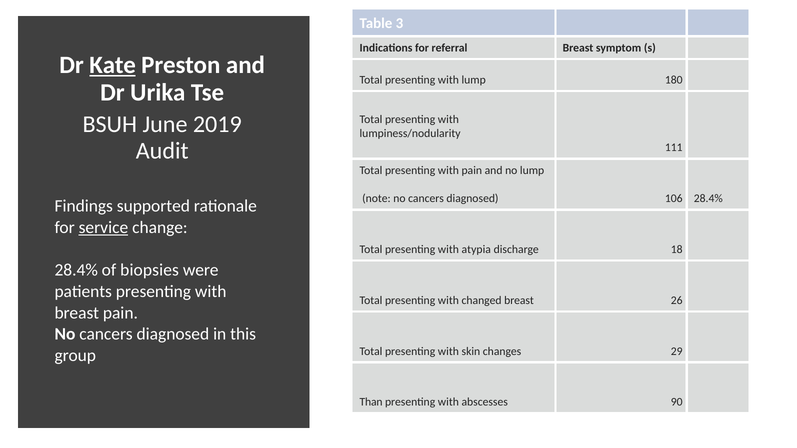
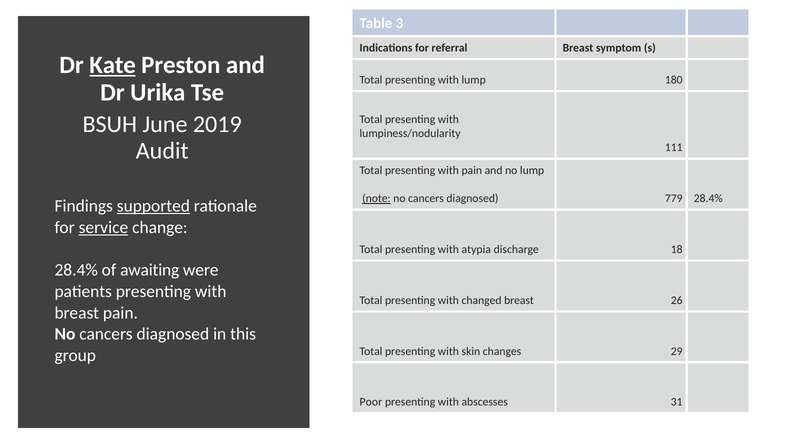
note underline: none -> present
106: 106 -> 779
supported underline: none -> present
biopsies: biopsies -> awaiting
Than: Than -> Poor
90: 90 -> 31
